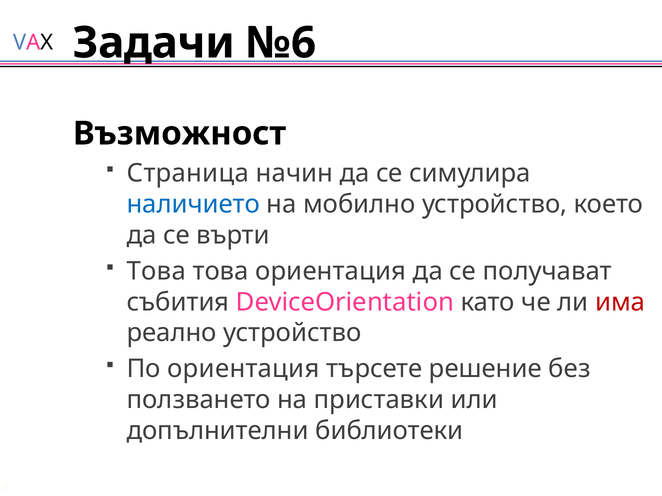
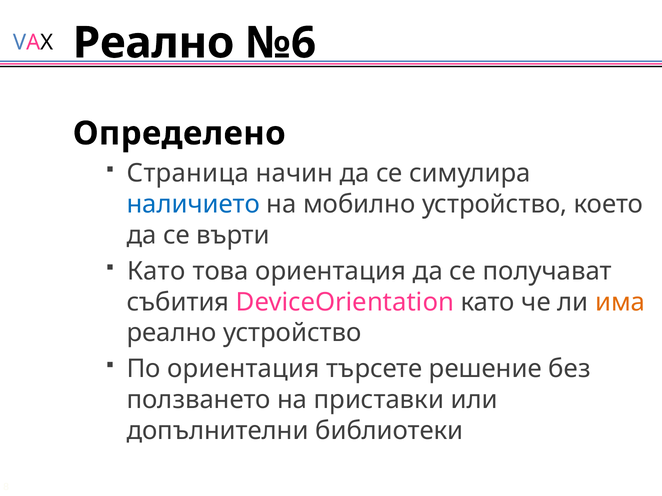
Задачи at (154, 43): Задачи -> Реално
Възможност: Възможност -> Определено
Това at (156, 271): Това -> Като
има colour: red -> orange
